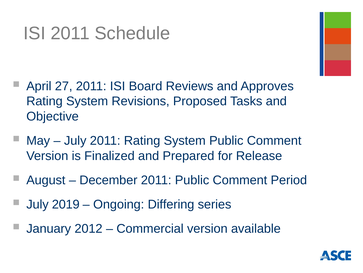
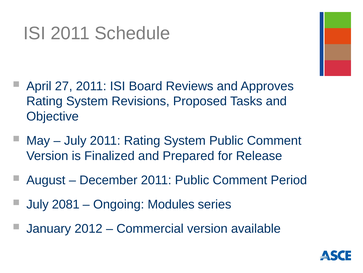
2019: 2019 -> 2081
Differing: Differing -> Modules
